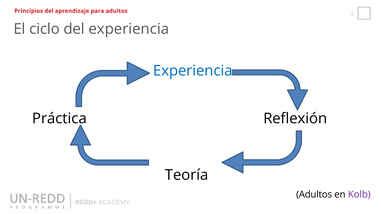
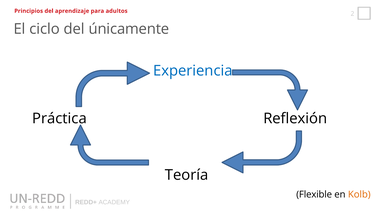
del experiencia: experiencia -> únicamente
Adultos at (314, 195): Adultos -> Flexible
Kolb colour: purple -> orange
